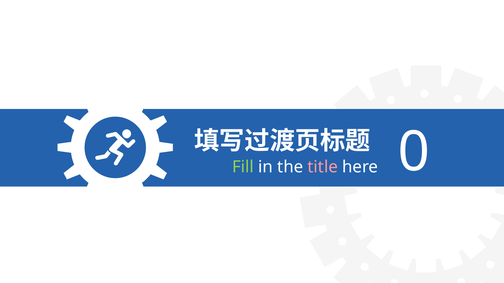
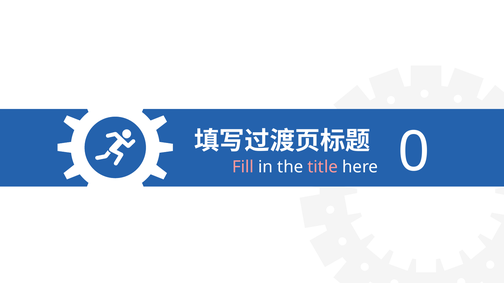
Fill colour: light green -> pink
